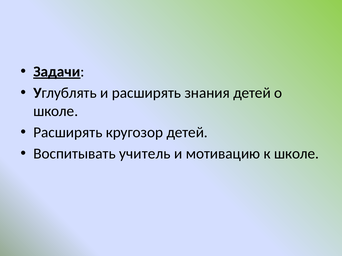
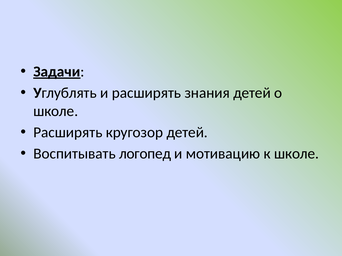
учитель: учитель -> логопед
